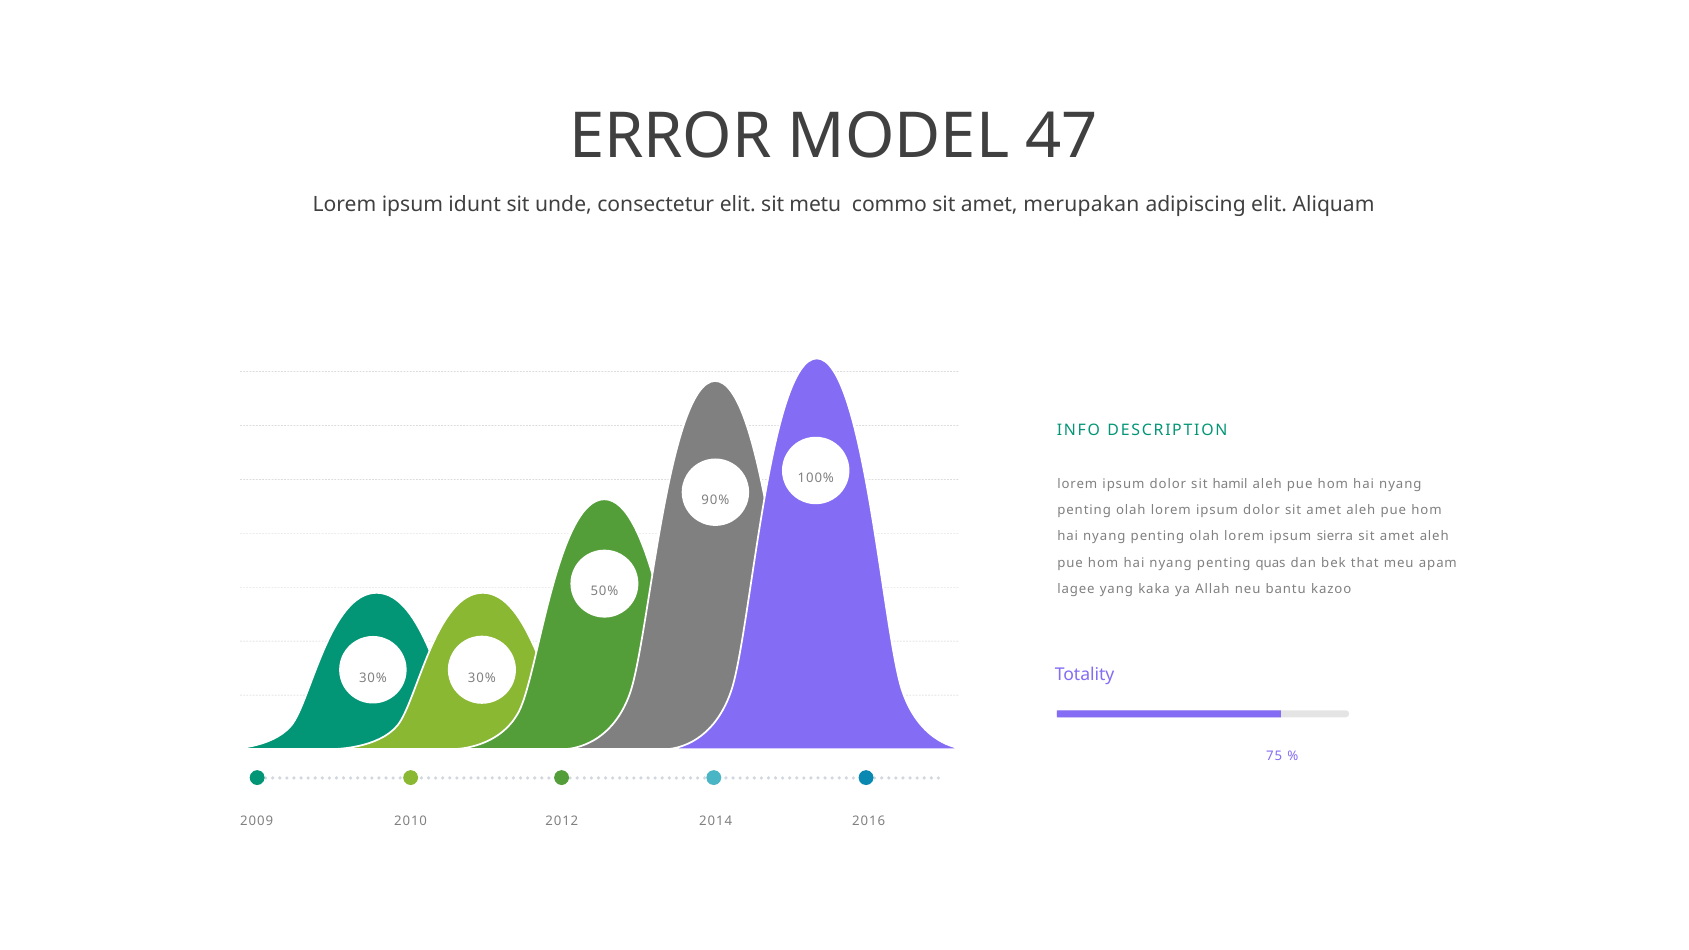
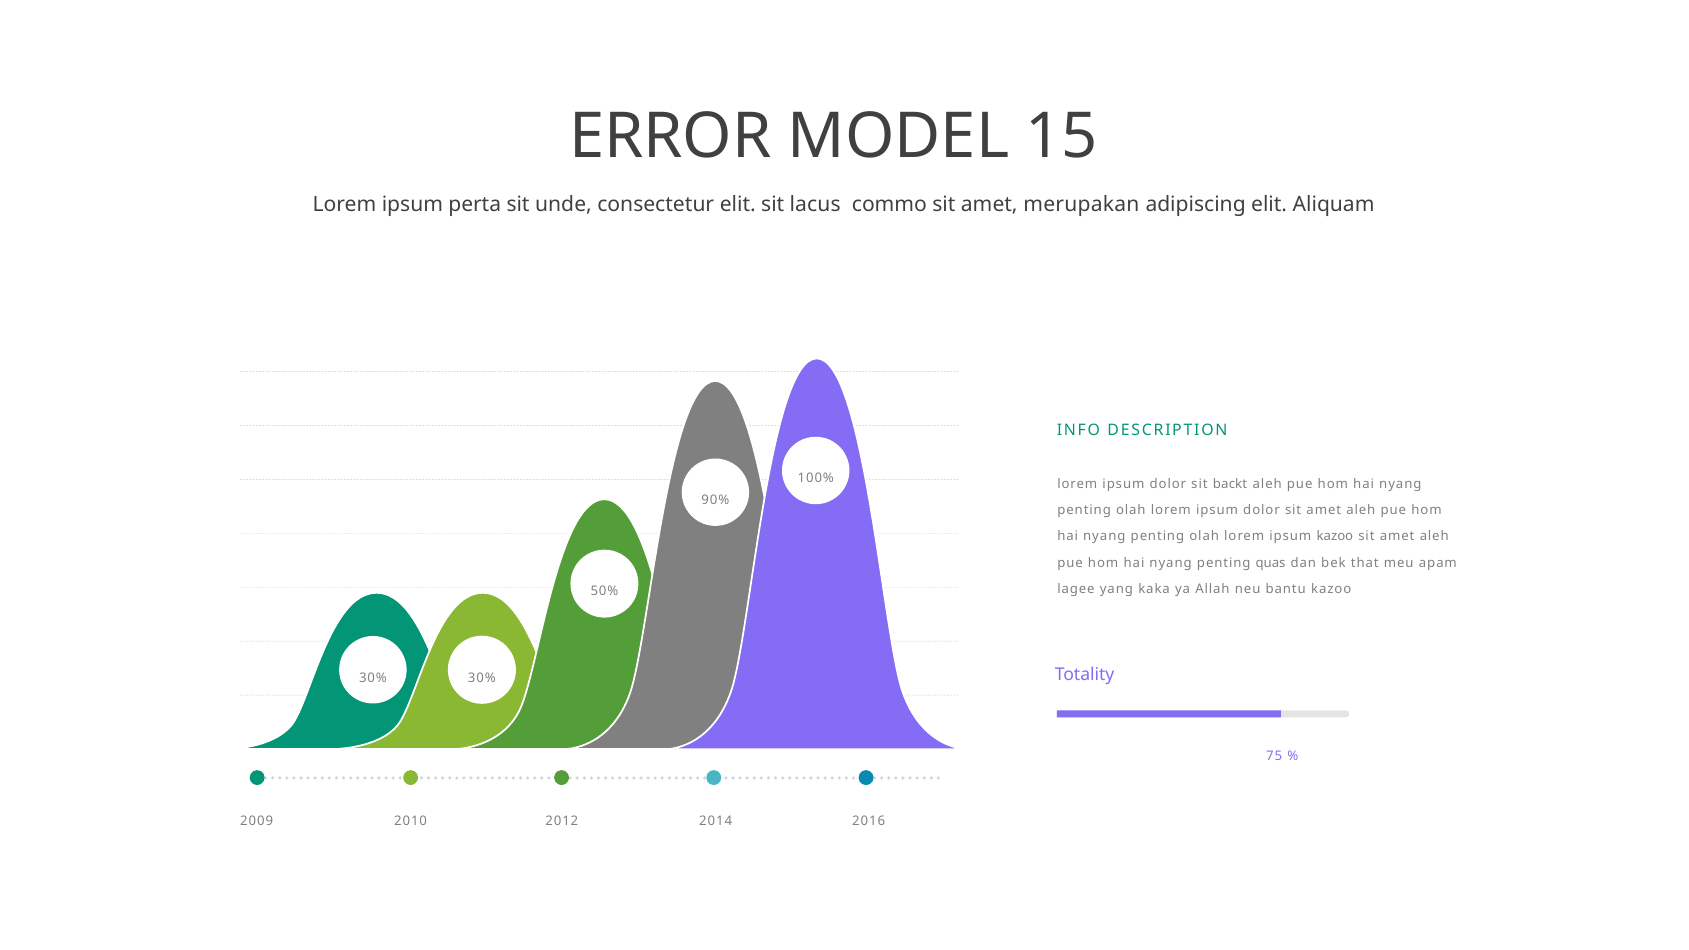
47: 47 -> 15
idunt: idunt -> perta
metu: metu -> lacus
hamil: hamil -> backt
ipsum sierra: sierra -> kazoo
